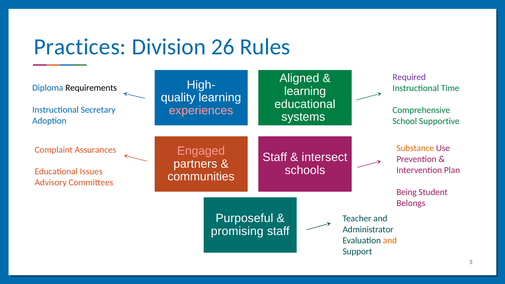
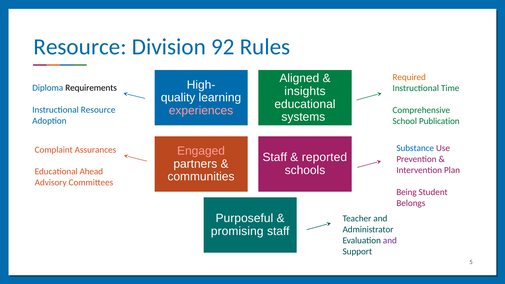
Practices at (80, 47): Practices -> Resource
26: 26 -> 92
Required colour: purple -> orange
learning at (305, 91): learning -> insights
Instructional Secretary: Secretary -> Resource
Supportive: Supportive -> Publication
Substance colour: orange -> blue
intersect: intersect -> reported
Issues: Issues -> Ahead
and at (390, 240) colour: orange -> purple
